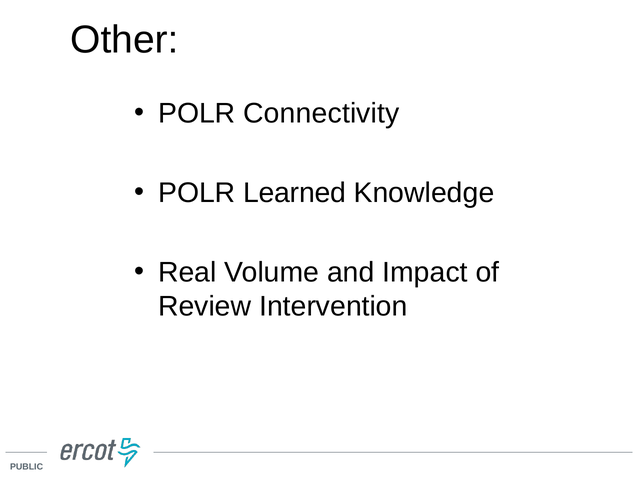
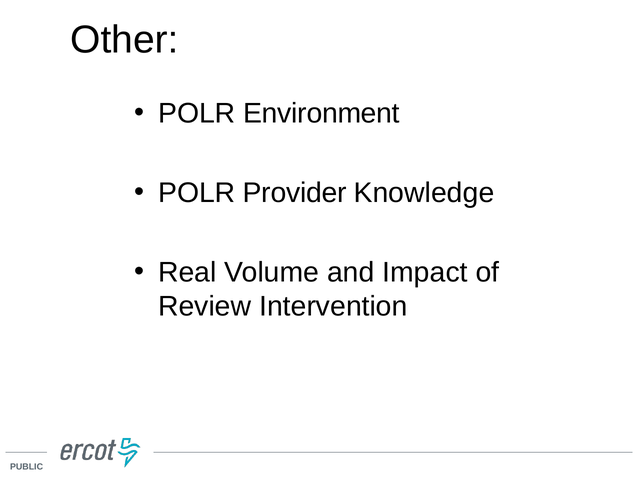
Connectivity: Connectivity -> Environment
Learned: Learned -> Provider
